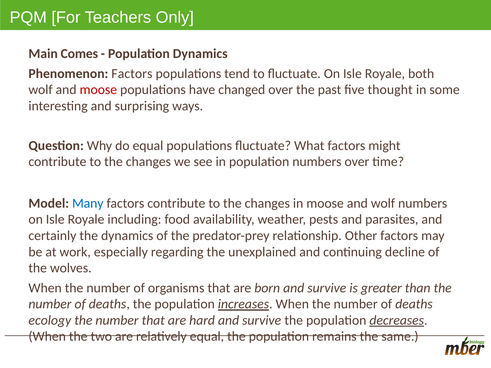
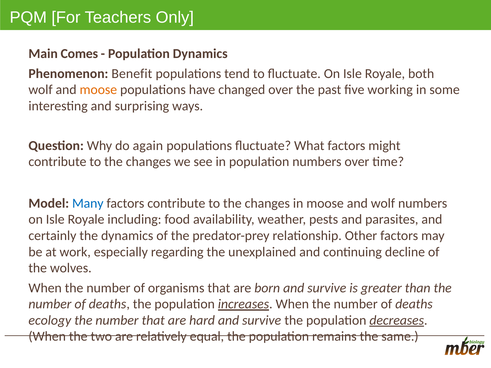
Phenomenon Factors: Factors -> Benefit
moose at (98, 90) colour: red -> orange
thought: thought -> working
do equal: equal -> again
